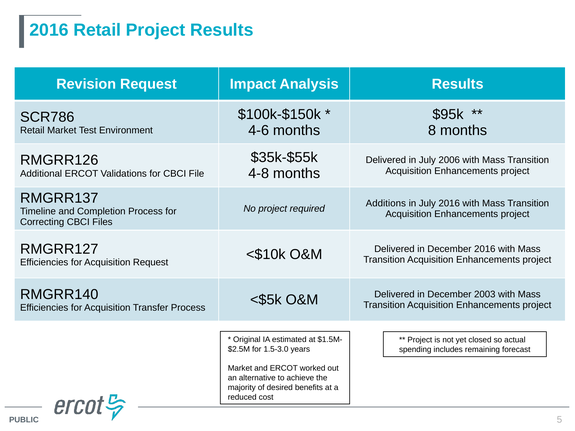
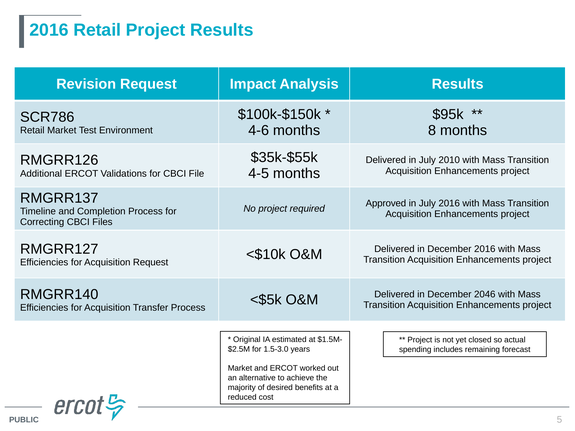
2006: 2006 -> 2010
4-8: 4-8 -> 4-5
Additions: Additions -> Approved
2003: 2003 -> 2046
